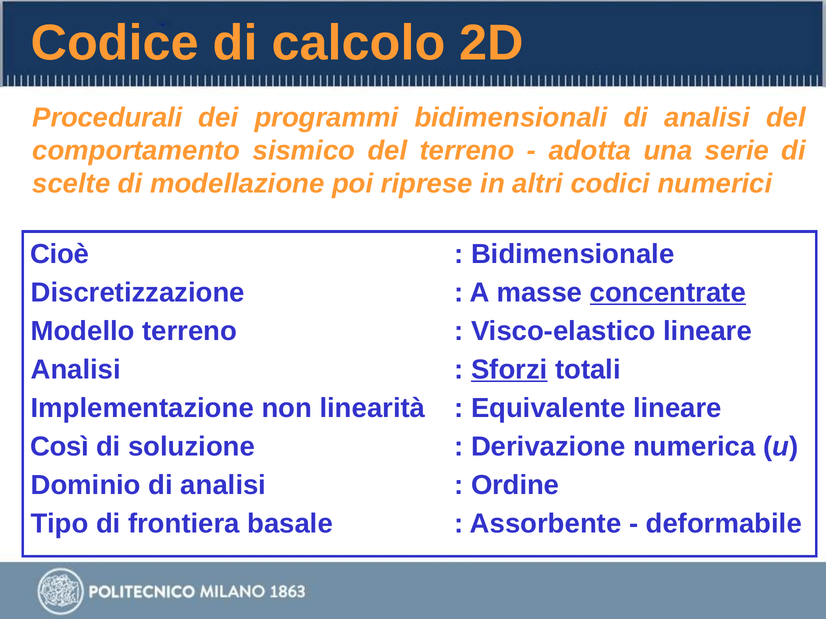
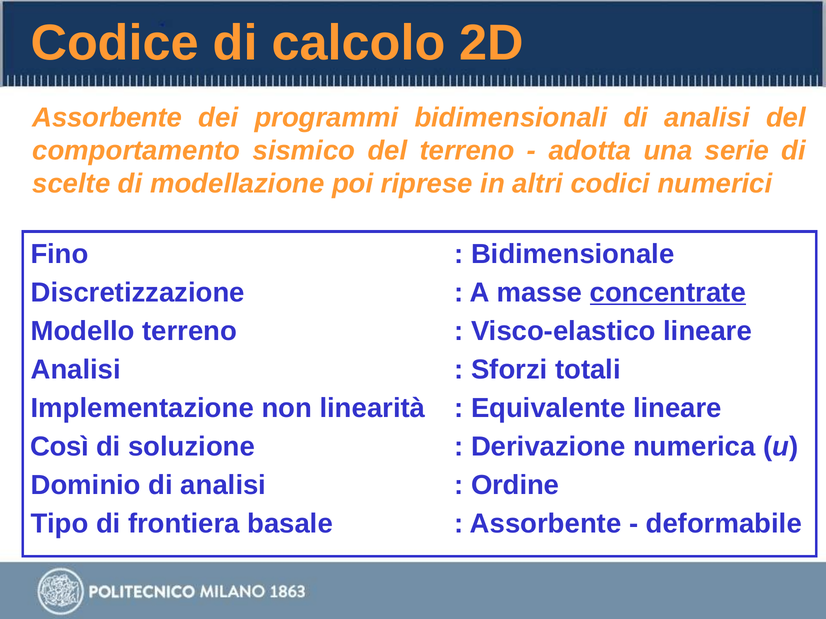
Procedurali at (107, 118): Procedurali -> Assorbente
Cioè: Cioè -> Fino
Sforzi underline: present -> none
